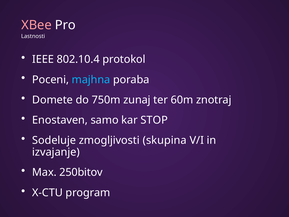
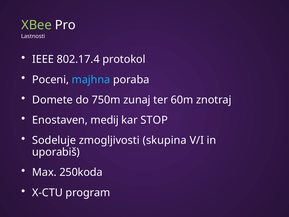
XBee colour: pink -> light green
802.10.4: 802.10.4 -> 802.17.4
samo: samo -> medij
izvajanje: izvajanje -> uporabiš
250bitov: 250bitov -> 250koda
